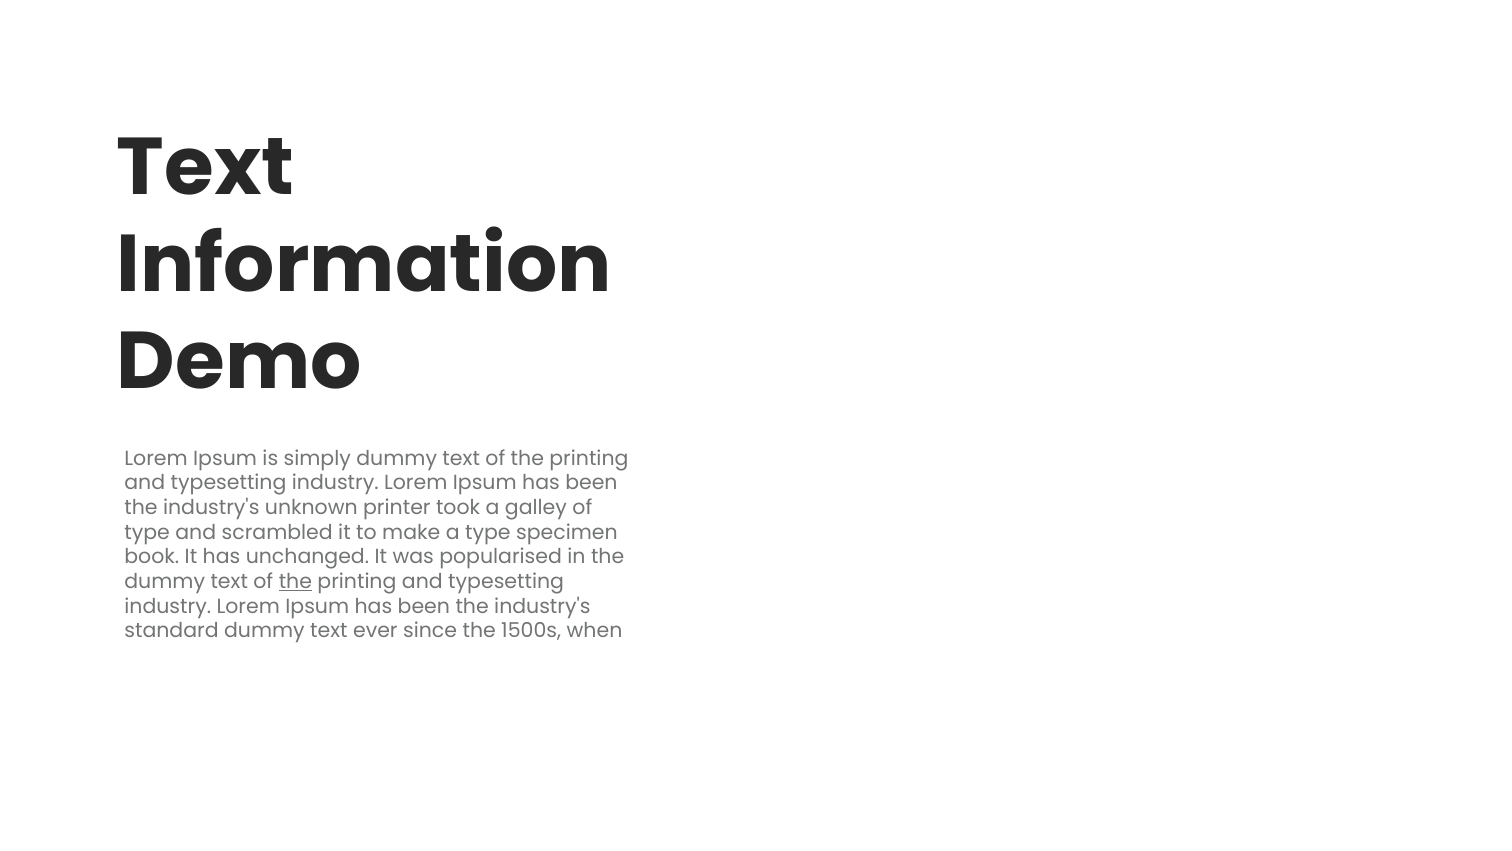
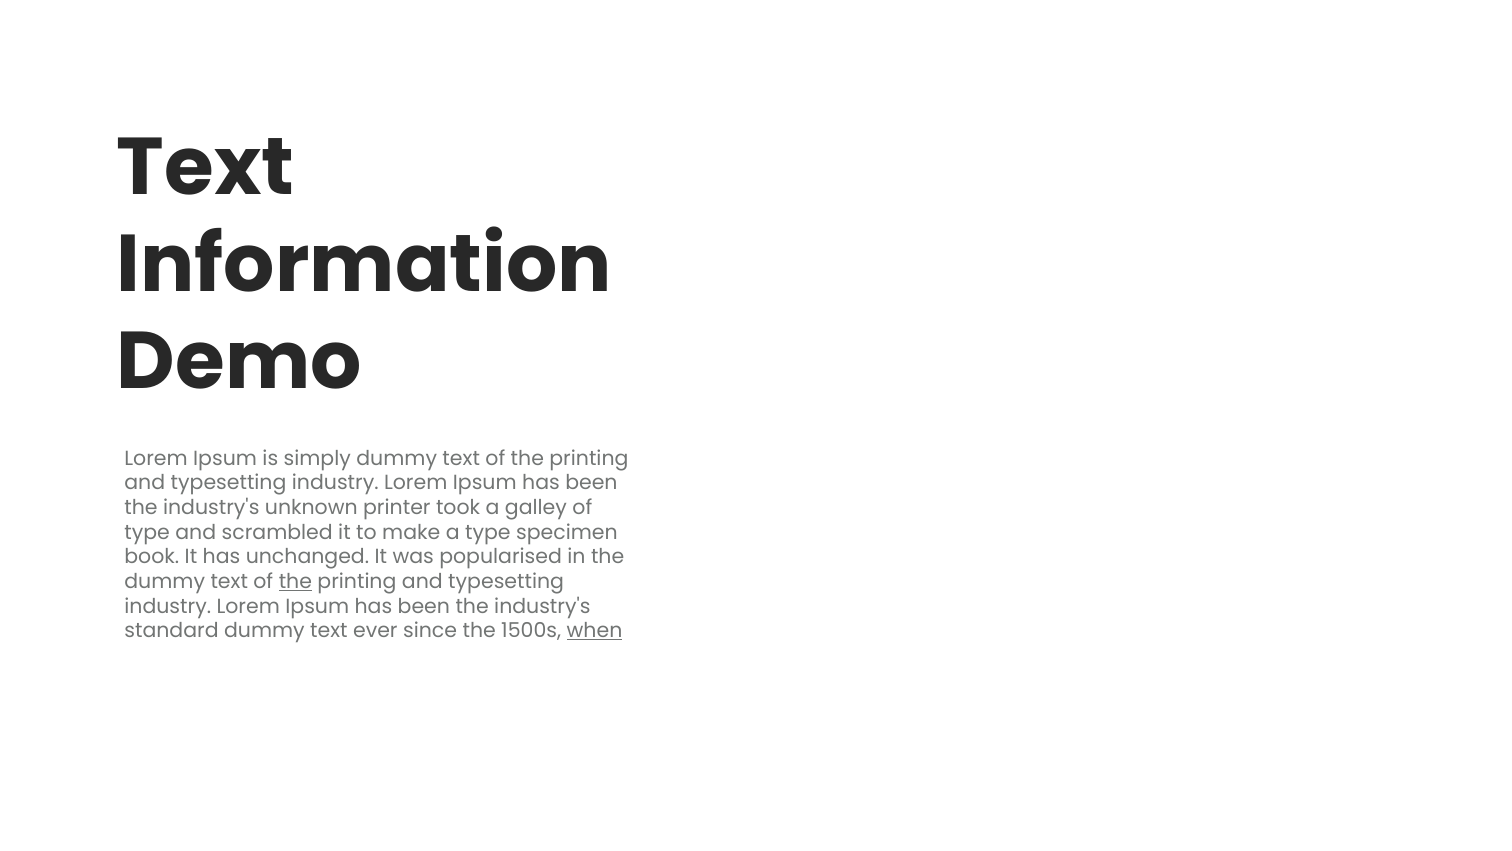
when underline: none -> present
